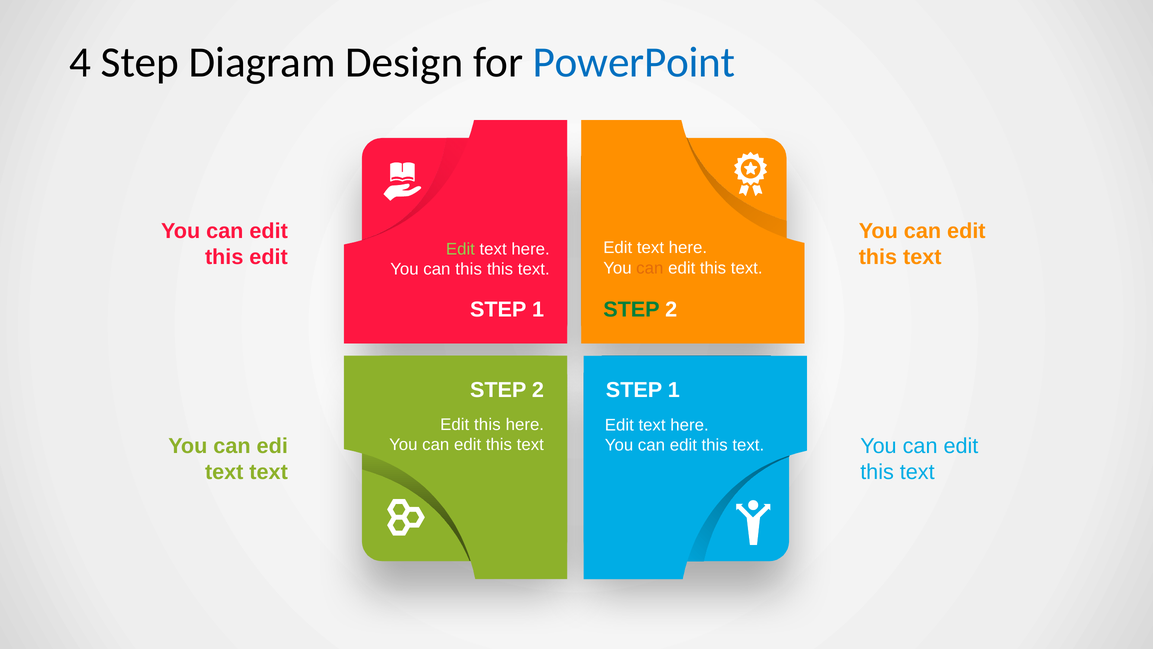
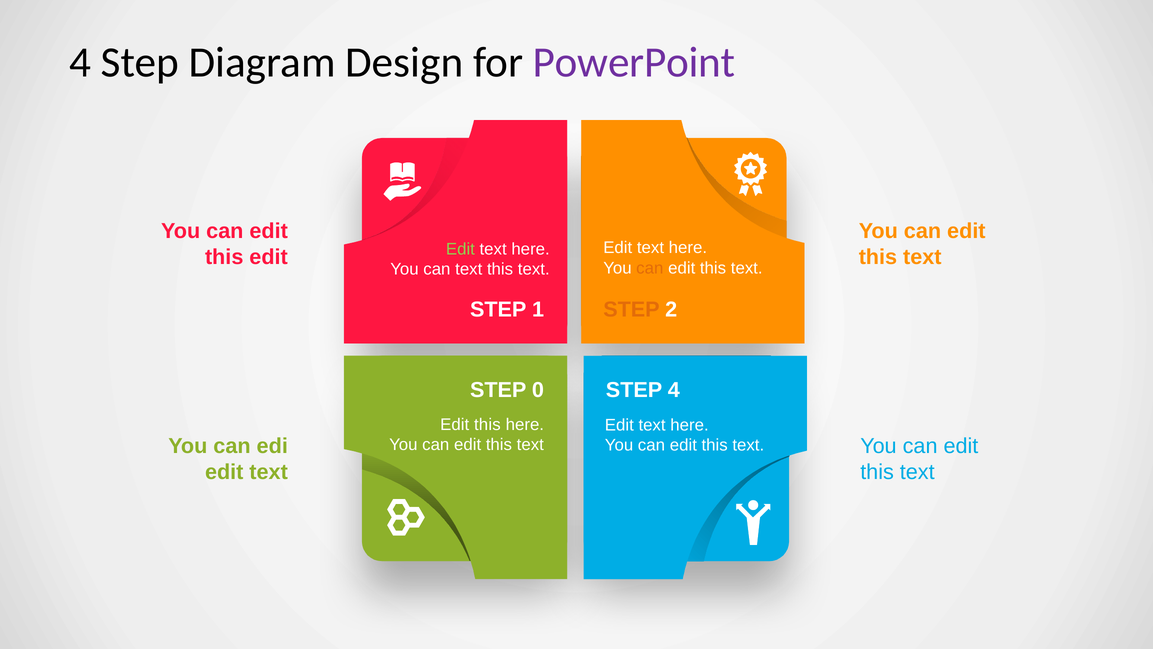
PowerPoint colour: blue -> purple
can this: this -> text
STEP at (631, 309) colour: green -> orange
2 at (538, 390): 2 -> 0
1 at (674, 390): 1 -> 4
text at (224, 472): text -> edit
